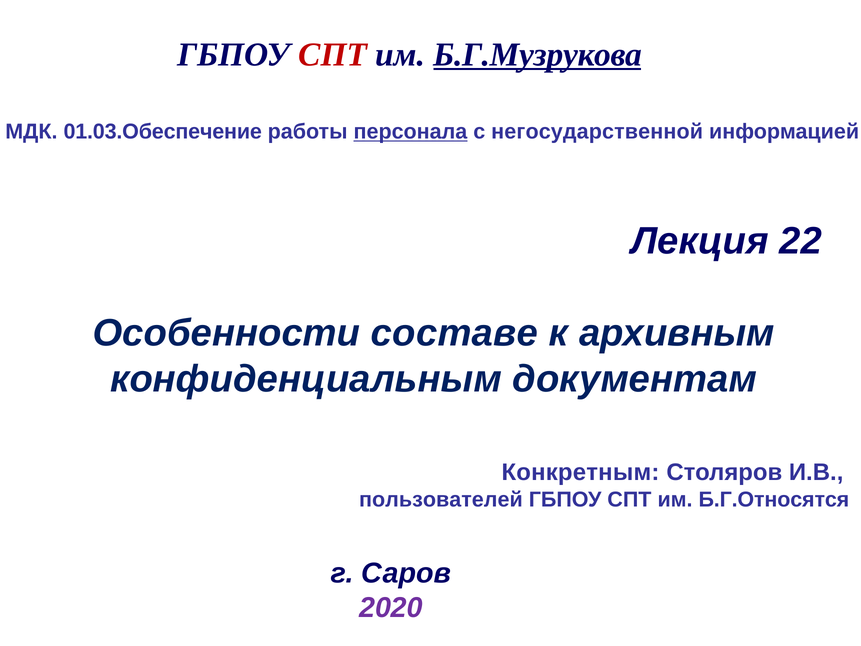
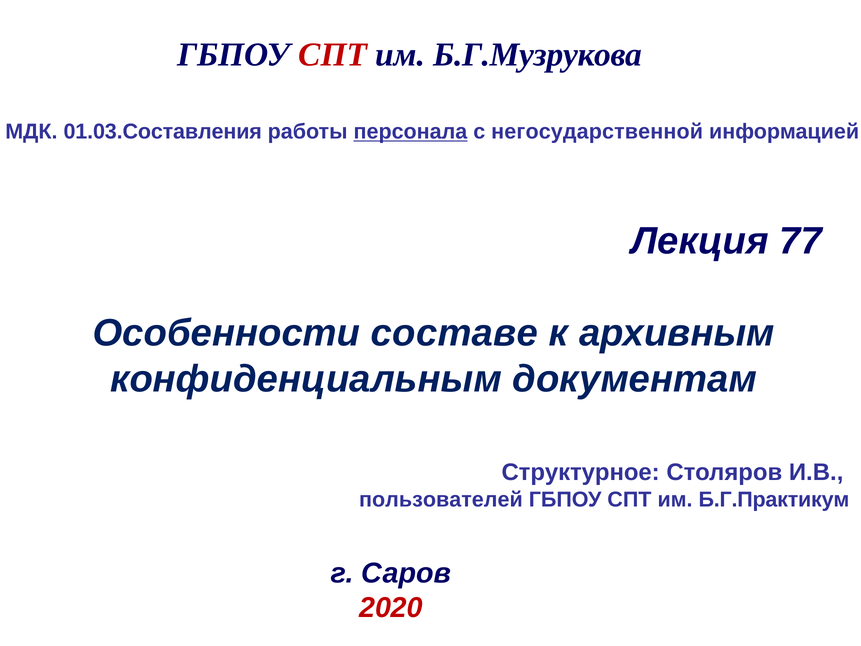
Б.Г.Музрукова underline: present -> none
01.03.Обеспечение: 01.03.Обеспечение -> 01.03.Составления
22: 22 -> 77
Конкретным: Конкретным -> Структурное
Б.Г.Относятся: Б.Г.Относятся -> Б.Г.Практикум
2020 colour: purple -> red
